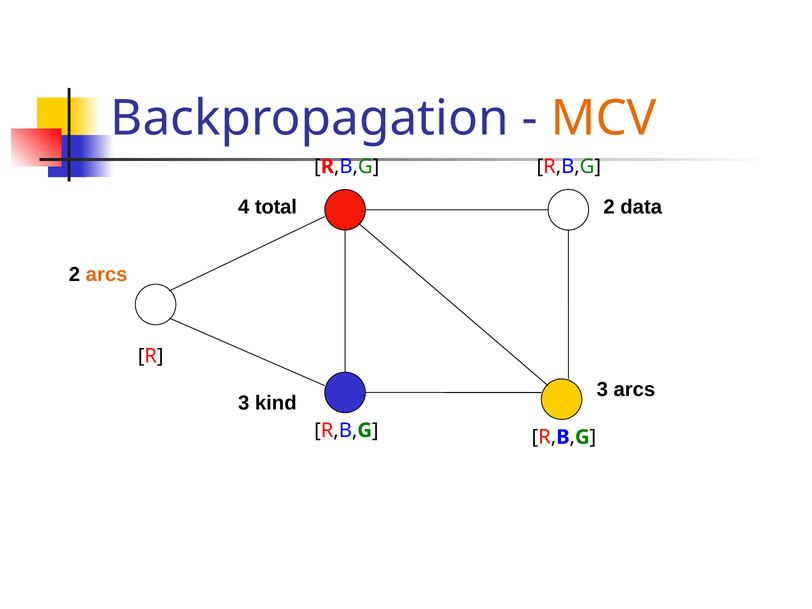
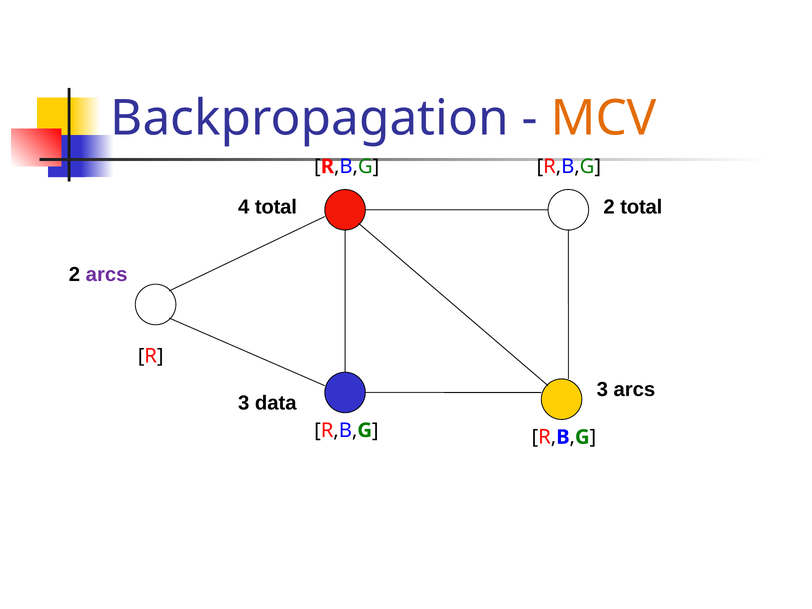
2 data: data -> total
arcs at (107, 275) colour: orange -> purple
kind: kind -> data
